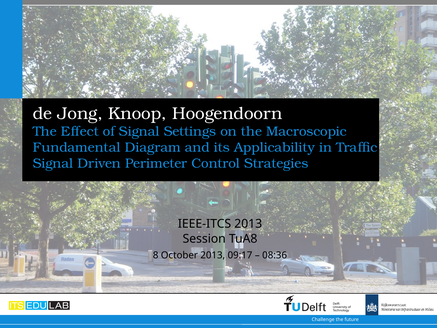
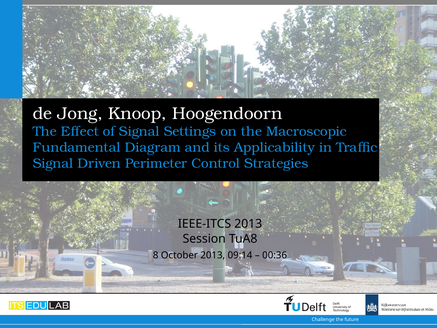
09:17: 09:17 -> 09:14
08:36: 08:36 -> 00:36
